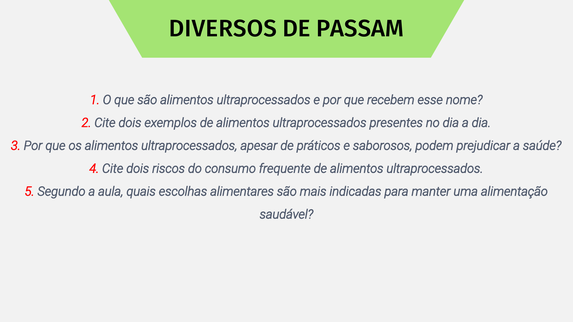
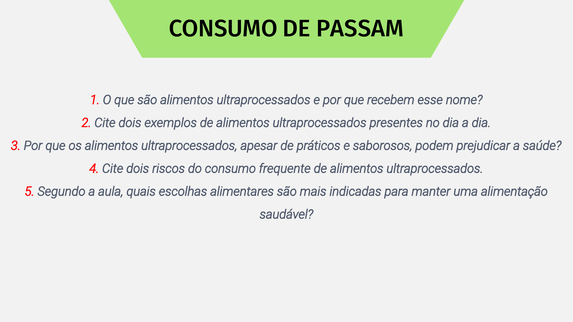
DIVERSOS at (223, 29): DIVERSOS -> CONSUMO
